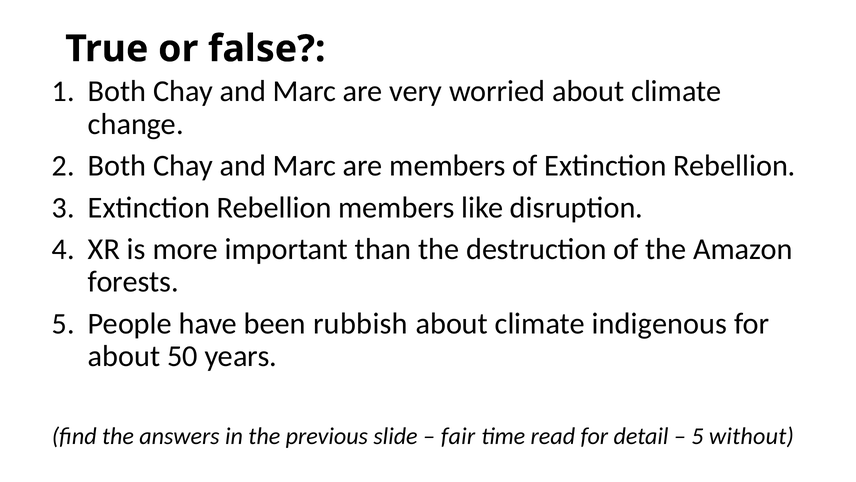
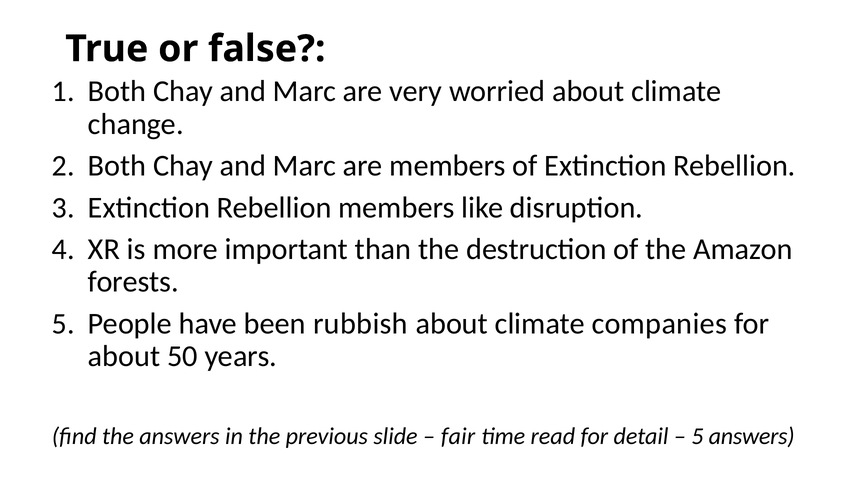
indigenous: indigenous -> companies
5 without: without -> answers
